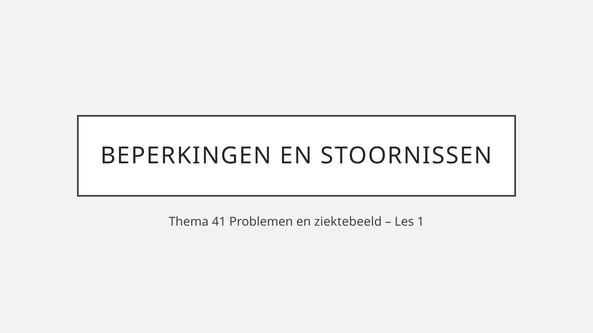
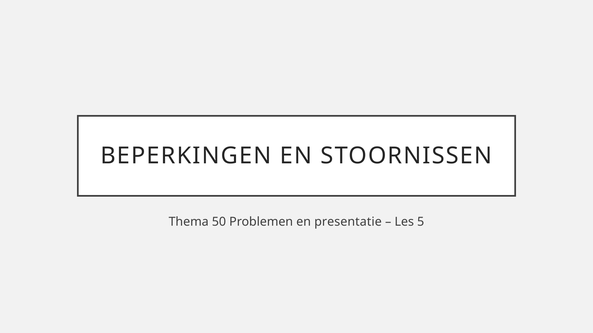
41: 41 -> 50
ziektebeeld: ziektebeeld -> presentatie
1: 1 -> 5
